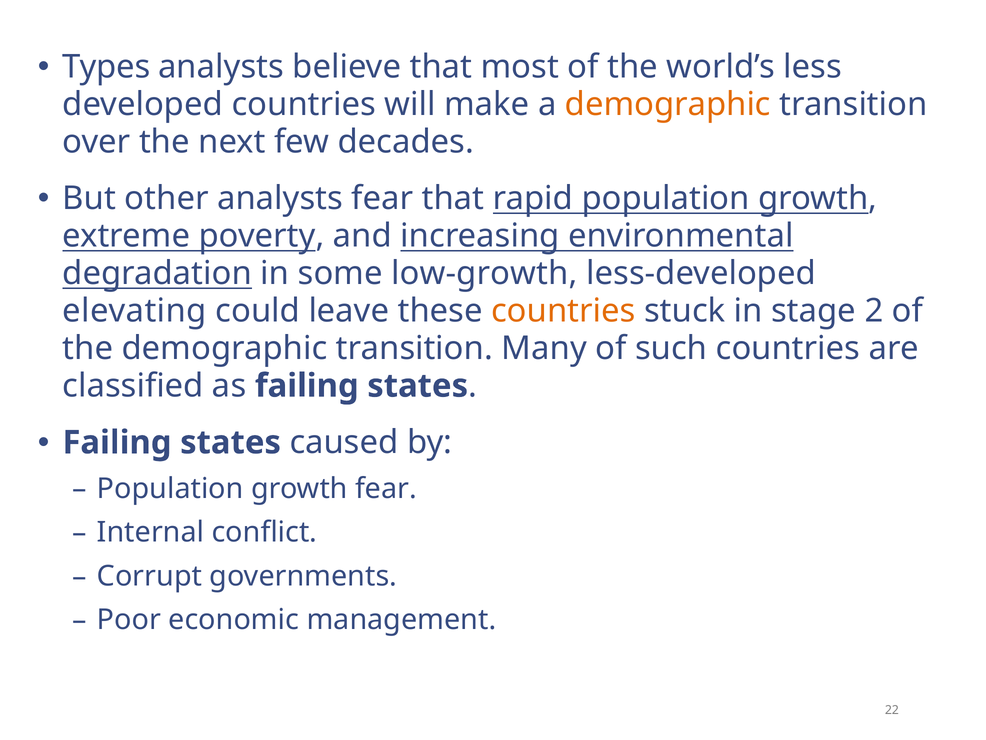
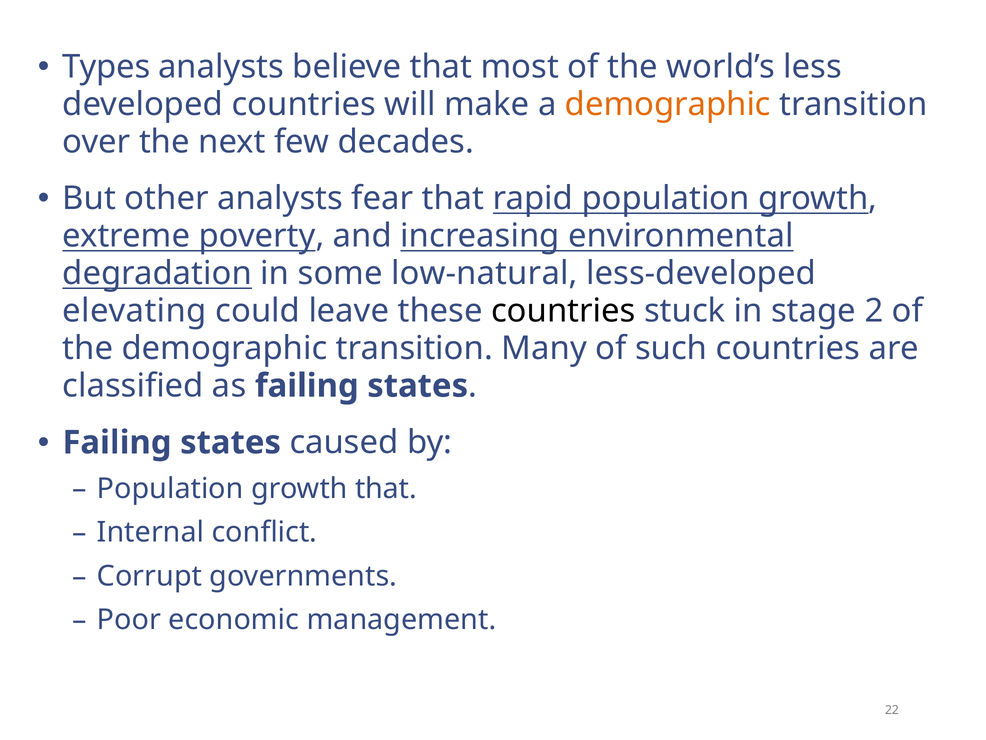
low-growth: low-growth -> low-natural
countries at (563, 311) colour: orange -> black
growth fear: fear -> that
